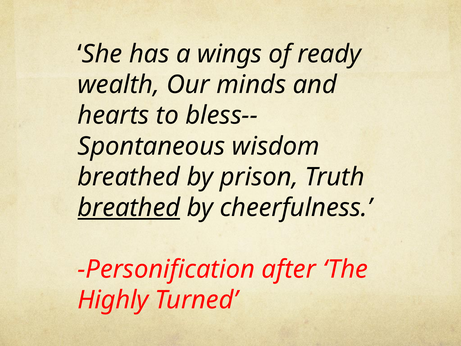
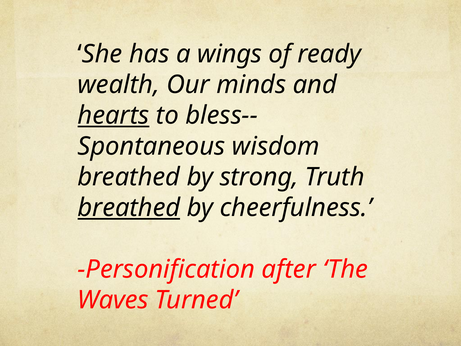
hearts underline: none -> present
prison: prison -> strong
Highly: Highly -> Waves
